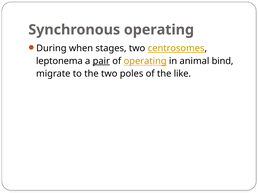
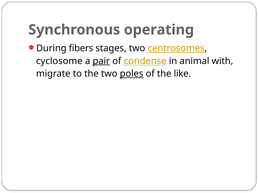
when: when -> fibers
leptonema: leptonema -> cyclosome
of operating: operating -> condense
bind: bind -> with
poles underline: none -> present
